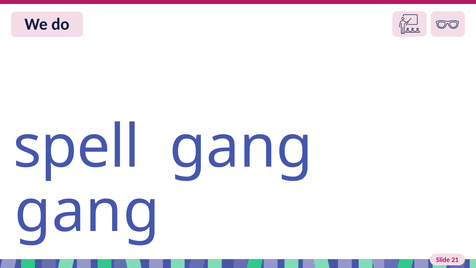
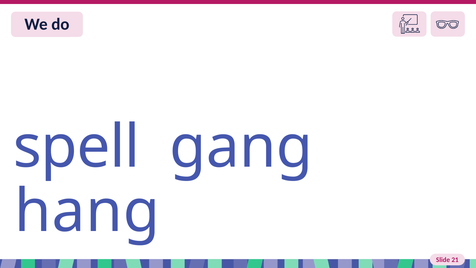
gang at (87, 211): gang -> hang
